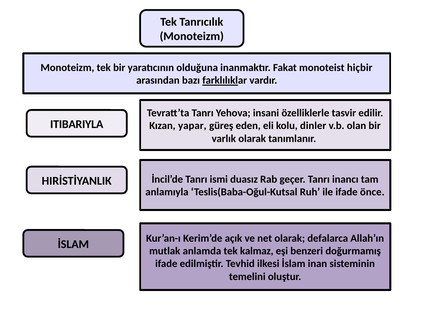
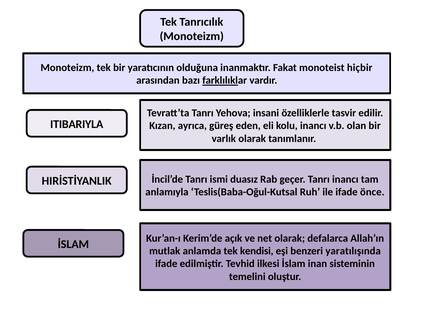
yapar: yapar -> ayrıca
kolu dinler: dinler -> inancı
kalmaz: kalmaz -> kendisi
doğurmamış: doğurmamış -> yaratılışında
